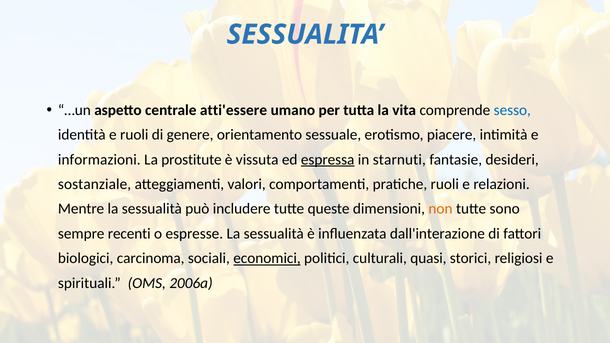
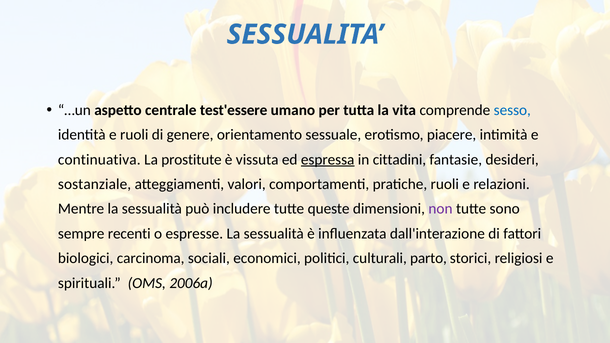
atti'essere: atti'essere -> test'essere
informazioni: informazioni -> continuativa
starnuti: starnuti -> cittadini
non colour: orange -> purple
economici underline: present -> none
quasi: quasi -> parto
